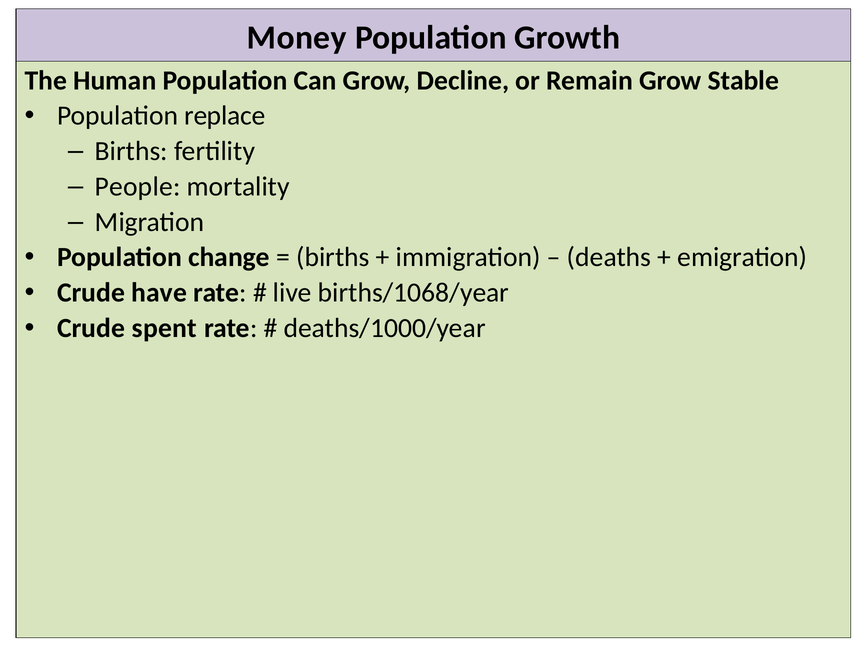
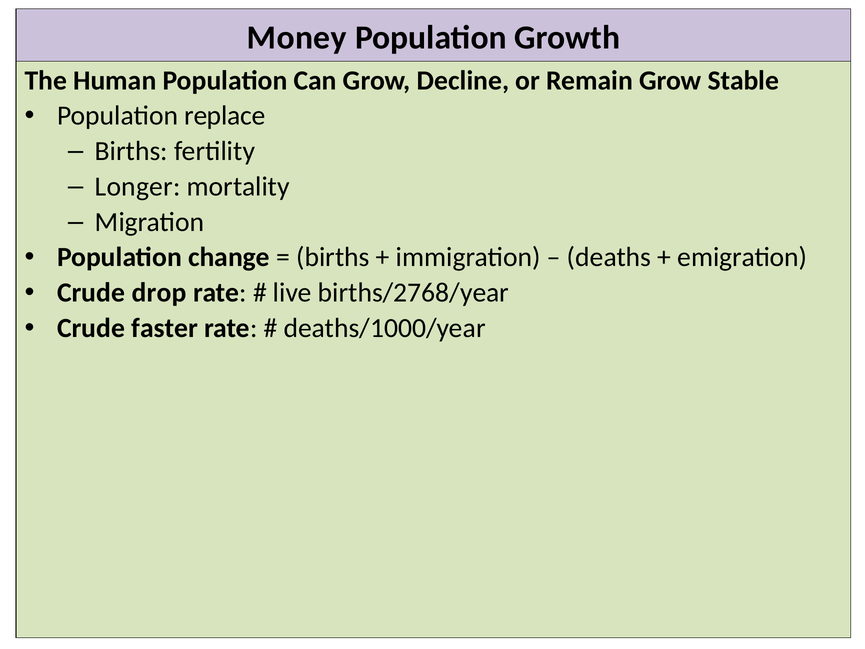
People: People -> Longer
have: have -> drop
births/1068/year: births/1068/year -> births/2768/year
spent: spent -> faster
